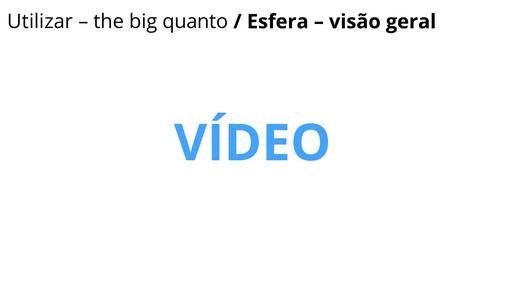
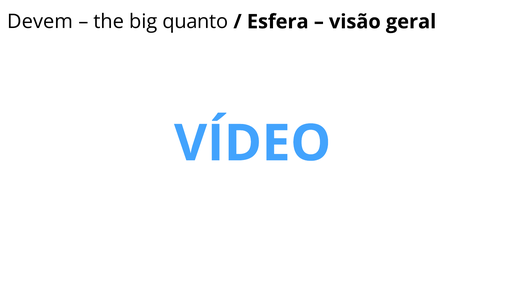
Utilizar: Utilizar -> Devem
